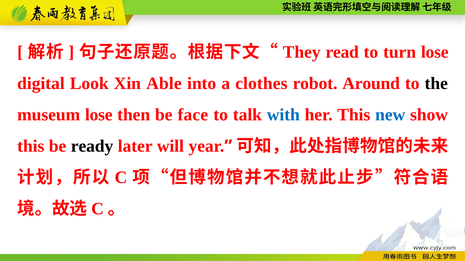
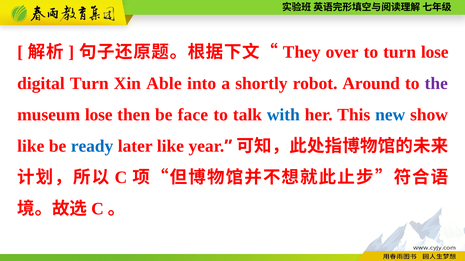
read: read -> over
digital Look: Look -> Turn
clothes: clothes -> shortly
the colour: black -> purple
this at (31, 147): this -> like
ready colour: black -> blue
later will: will -> like
